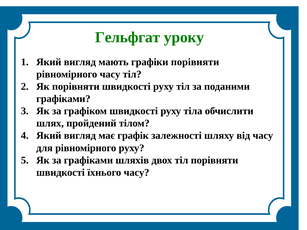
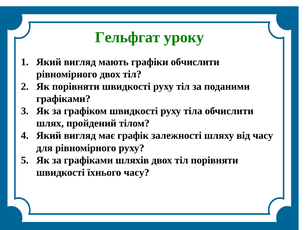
графіки порівняти: порівняти -> обчислити
рівномірного часу: часу -> двох
